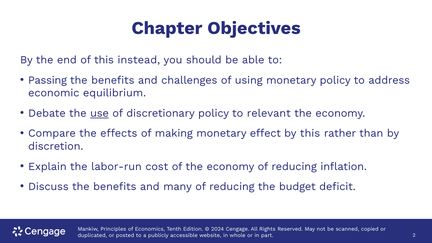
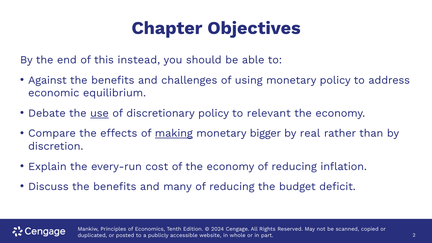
Passing: Passing -> Against
making underline: none -> present
effect: effect -> bigger
by this: this -> real
labor-run: labor-run -> every-run
